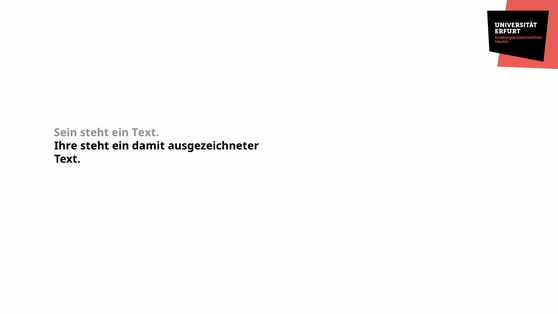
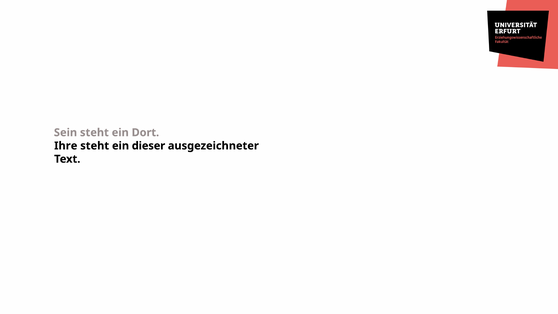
ein Text: Text -> Dort
damit: damit -> dieser
